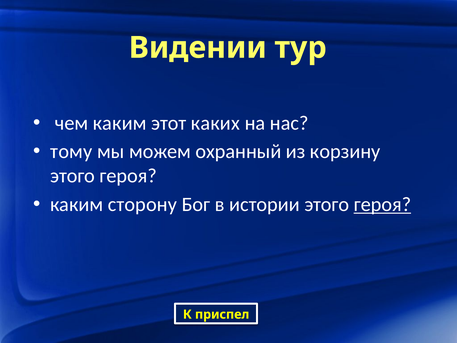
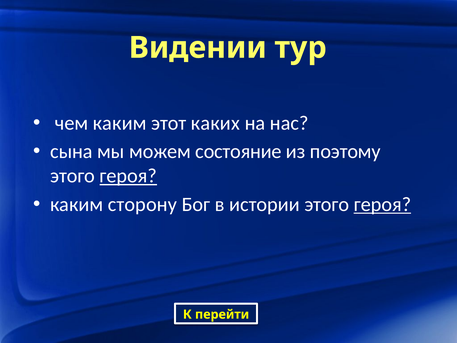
тому: тому -> сына
охранный: охранный -> состояние
корзину: корзину -> поэтому
героя at (128, 176) underline: none -> present
приспел: приспел -> перейти
